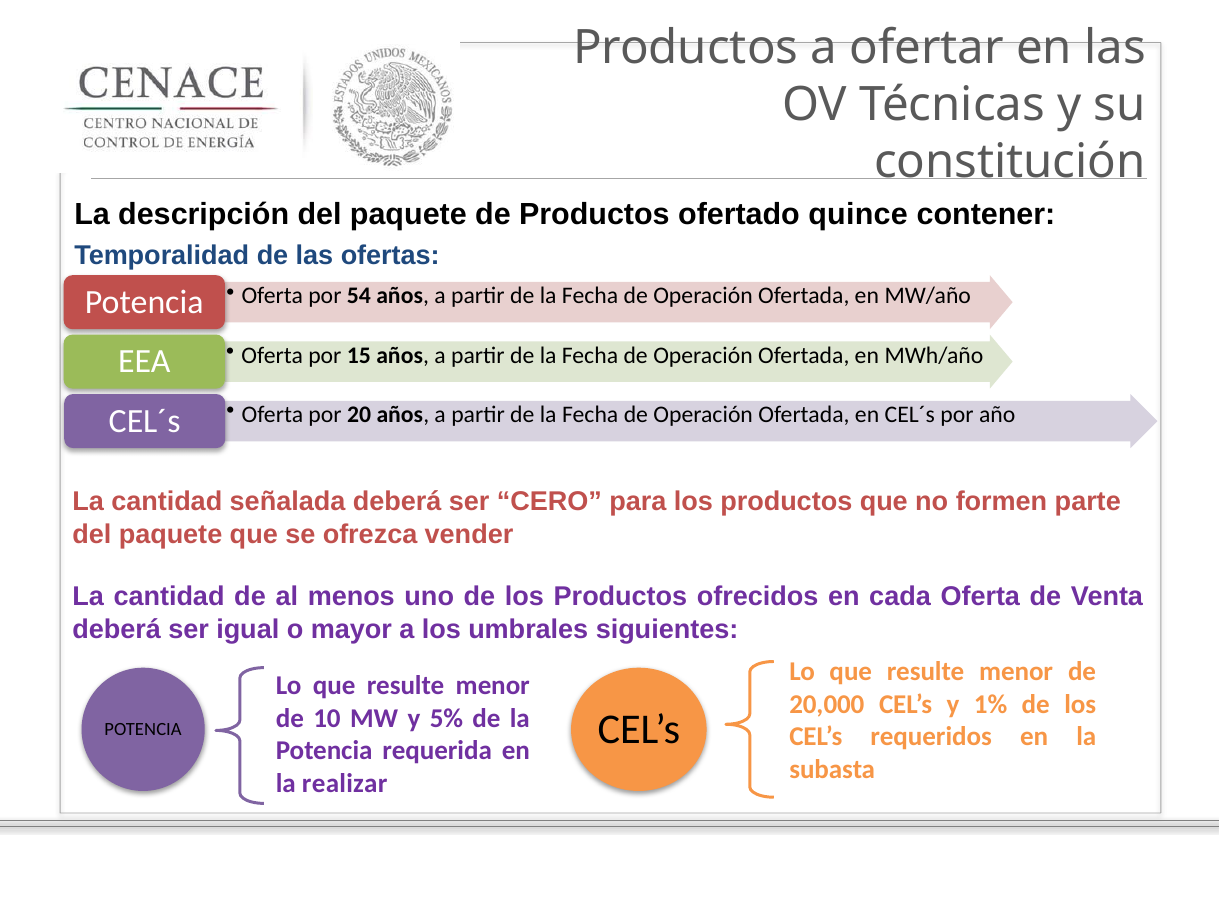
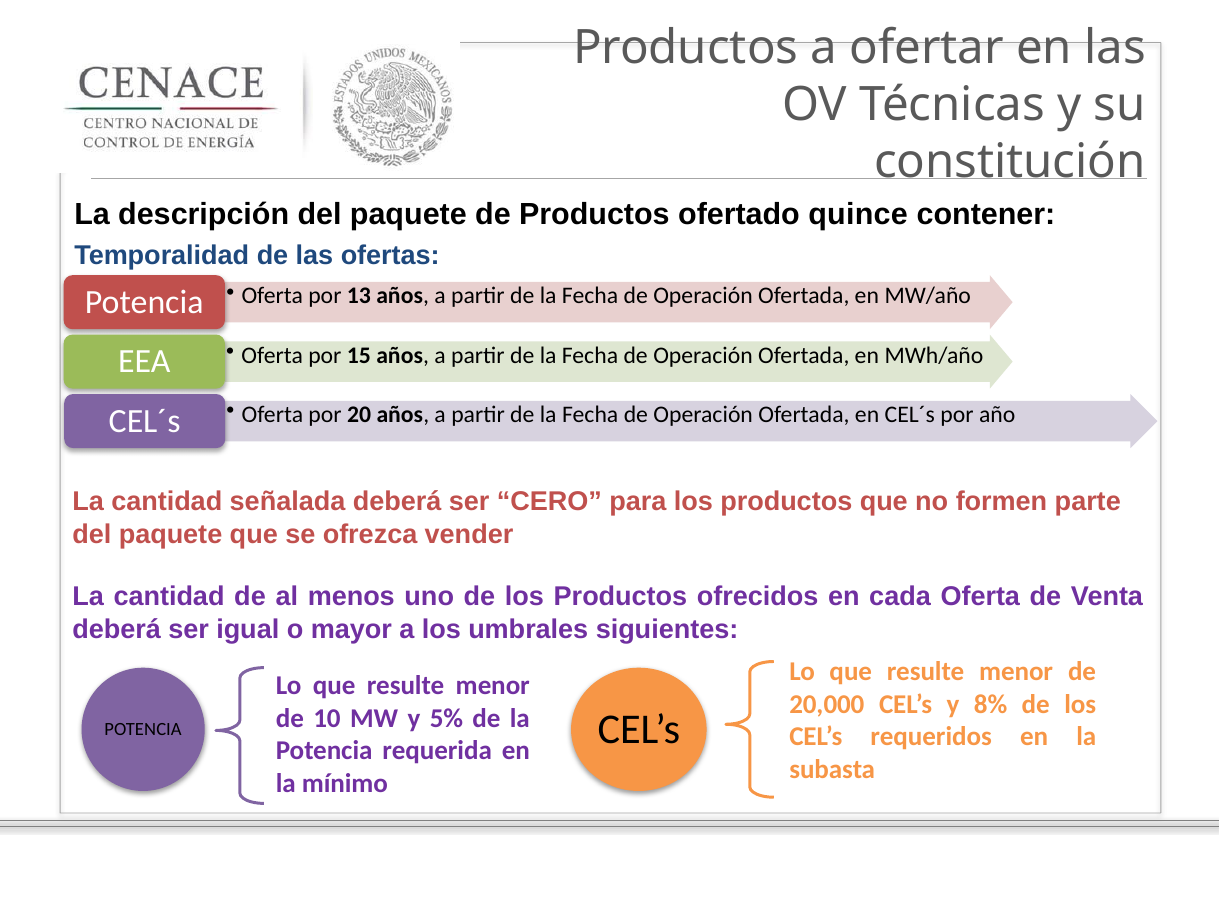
54: 54 -> 13
1%: 1% -> 8%
realizar: realizar -> mínimo
